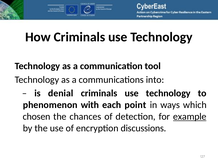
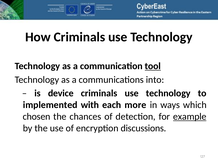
tool underline: none -> present
denial: denial -> device
phenomenon: phenomenon -> implemented
point: point -> more
